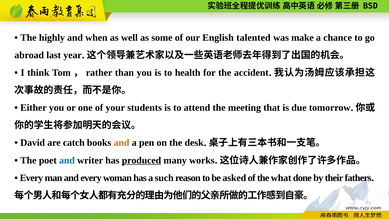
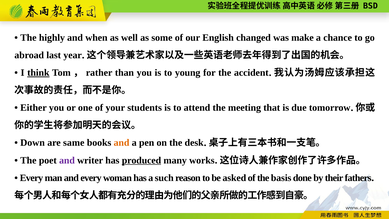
talented: talented -> changed
think underline: none -> present
health: health -> young
David: David -> Down
catch: catch -> same
and at (67, 160) colour: blue -> purple
what: what -> basis
